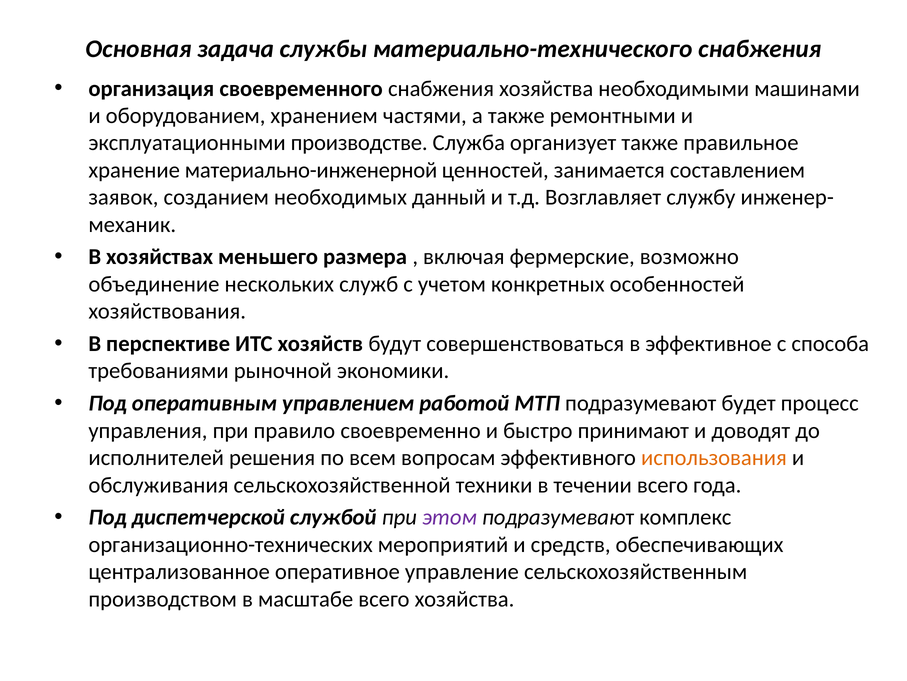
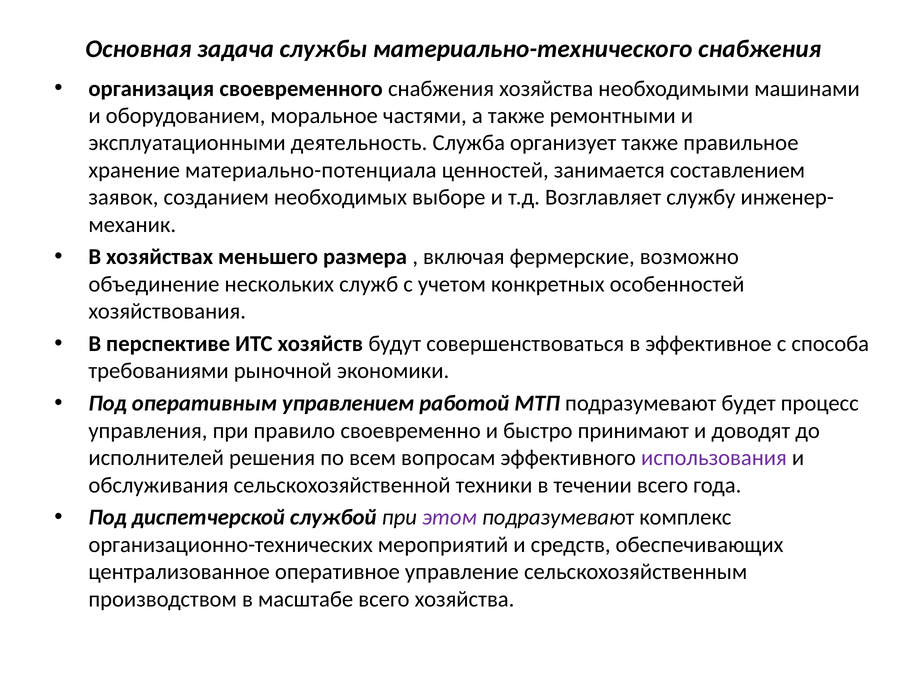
хранением: хранением -> моральное
производстве: производстве -> деятельность
материально-инженерной: материально-инженерной -> материально-потенциала
данный: данный -> выборе
использования colour: orange -> purple
